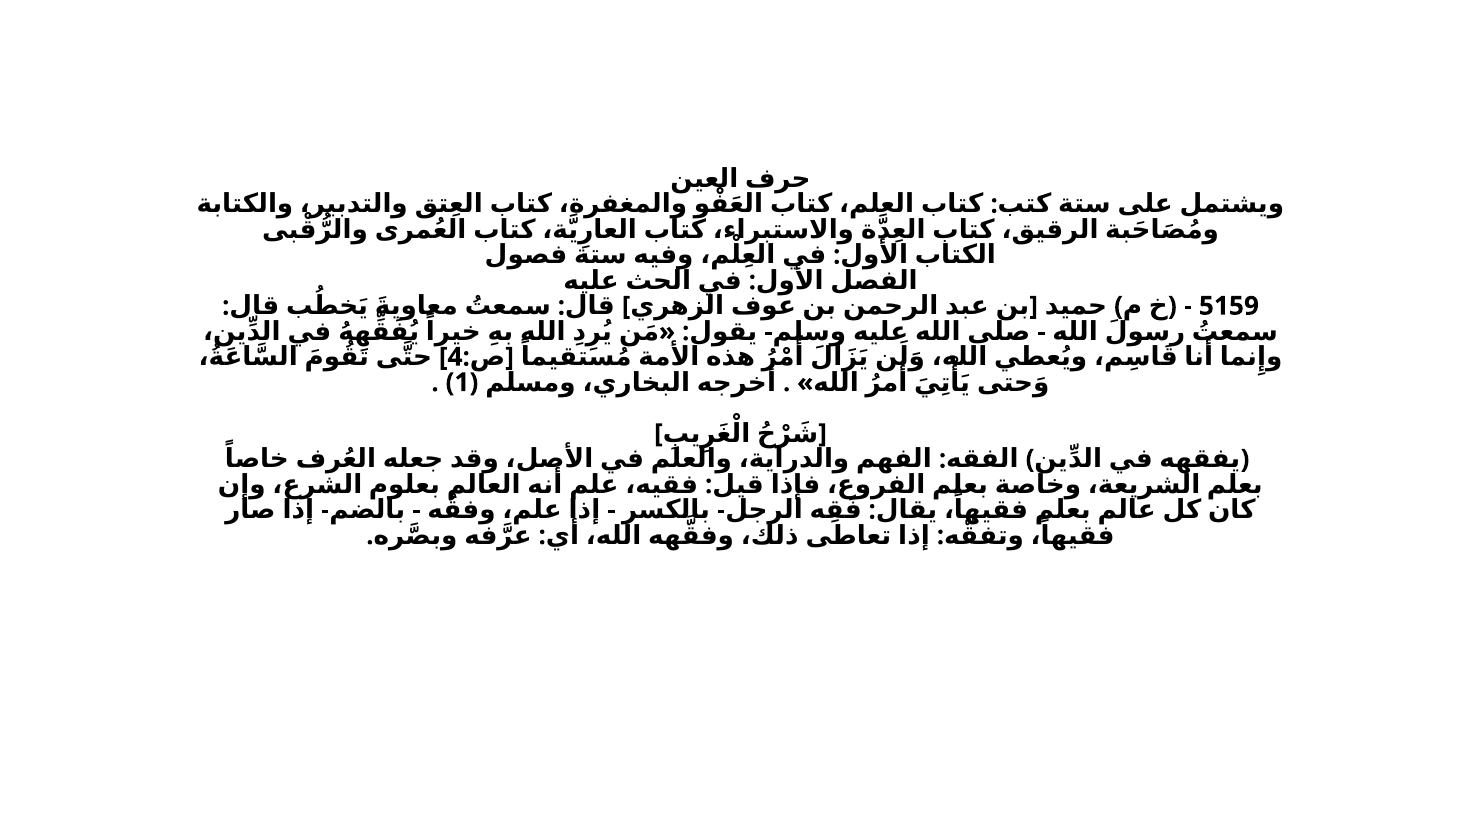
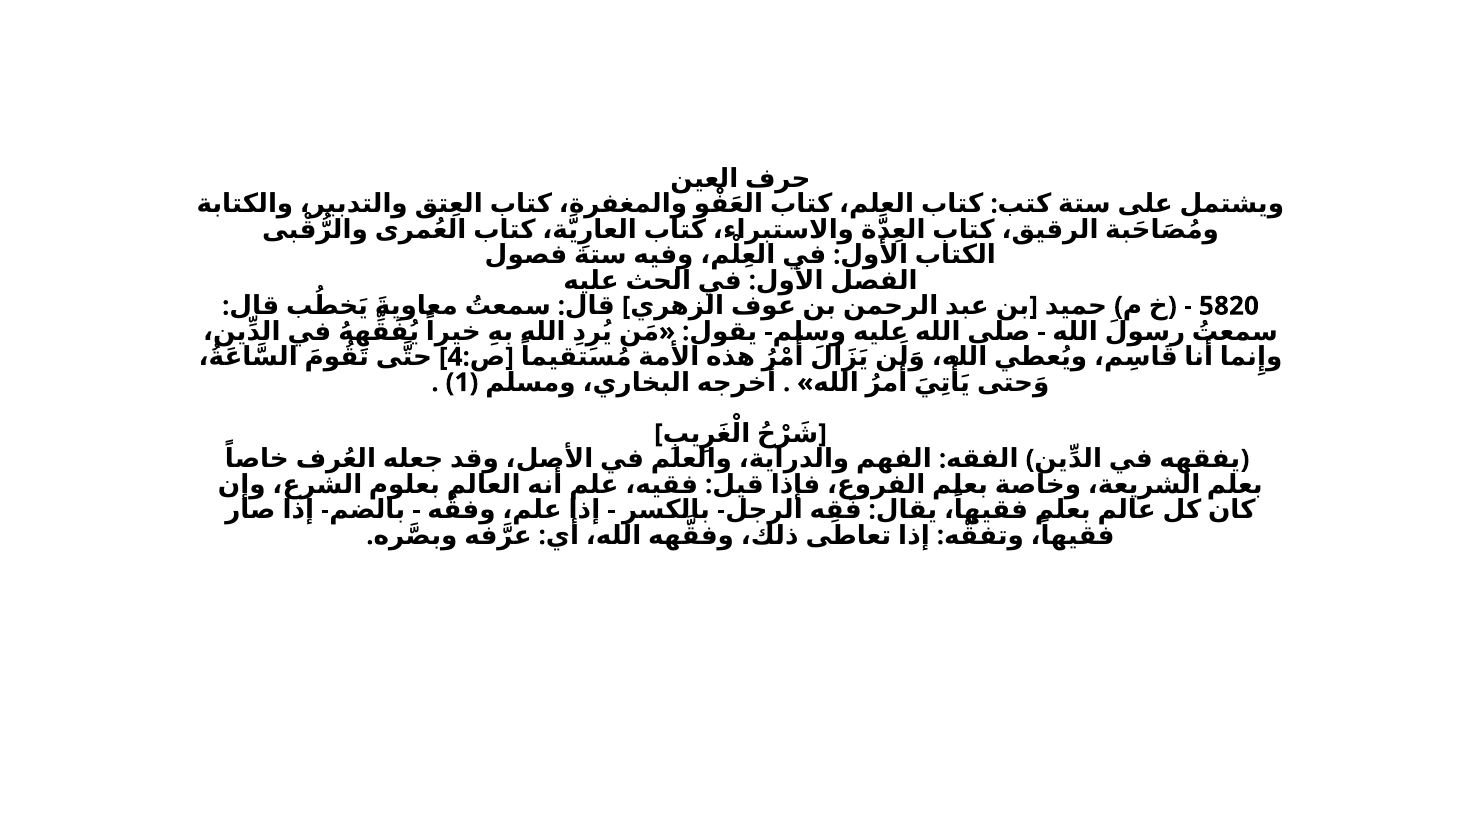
5159: 5159 -> 5820
